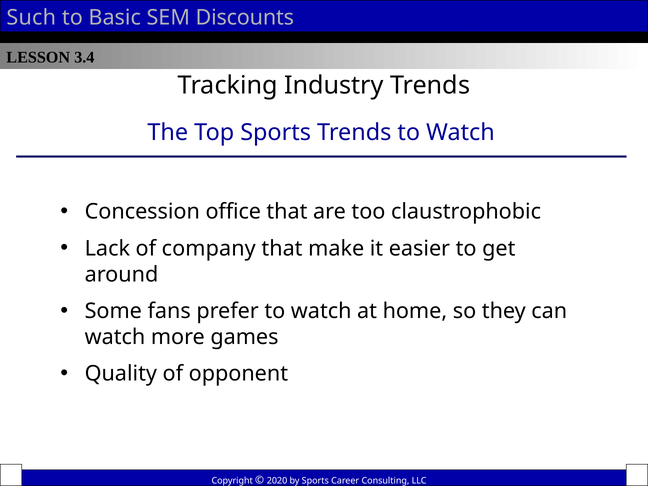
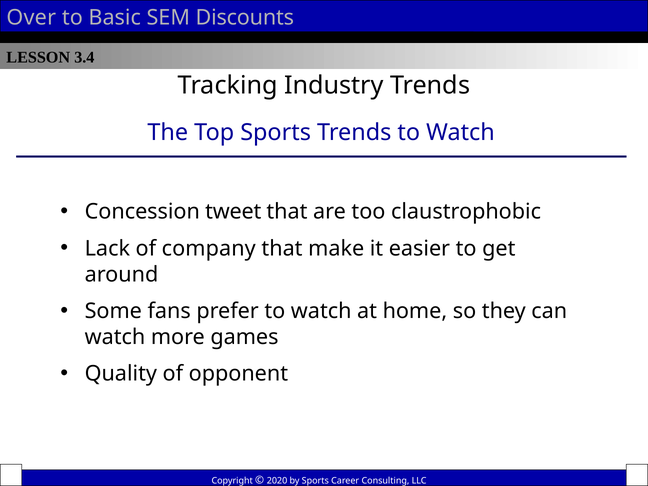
Such: Such -> Over
office: office -> tweet
